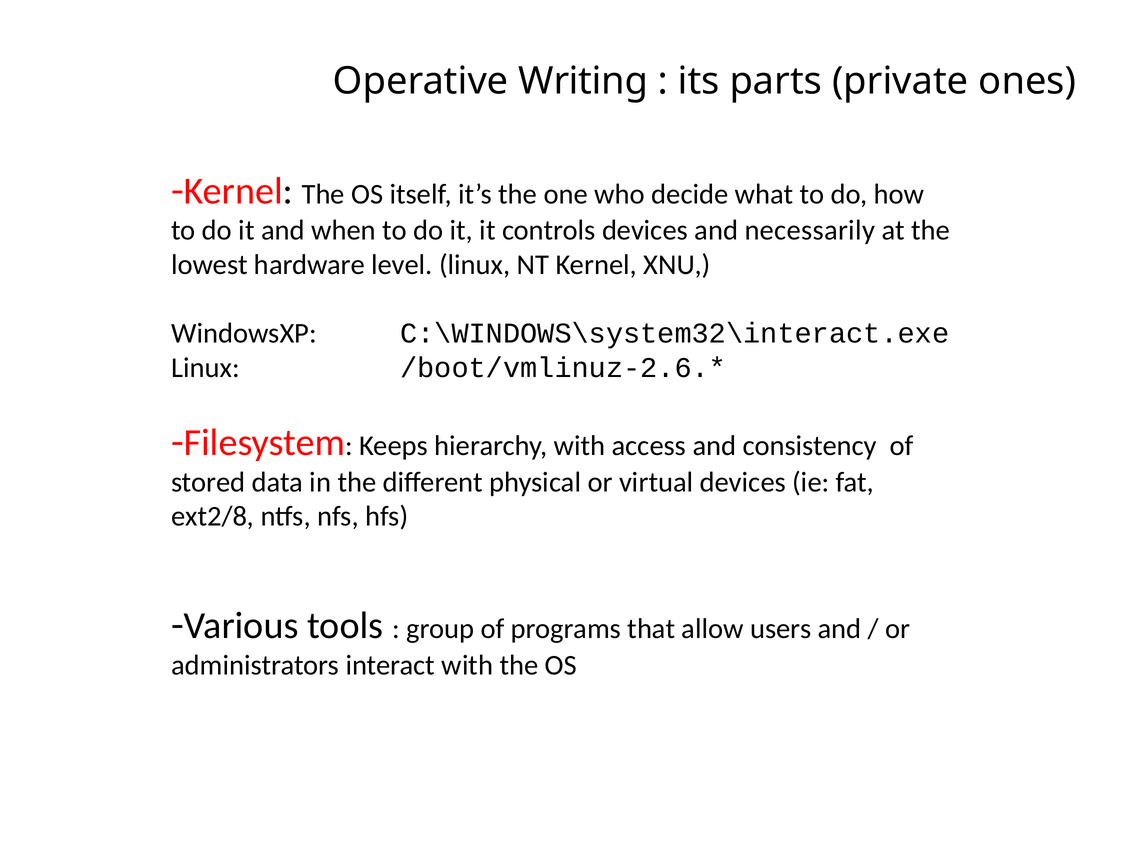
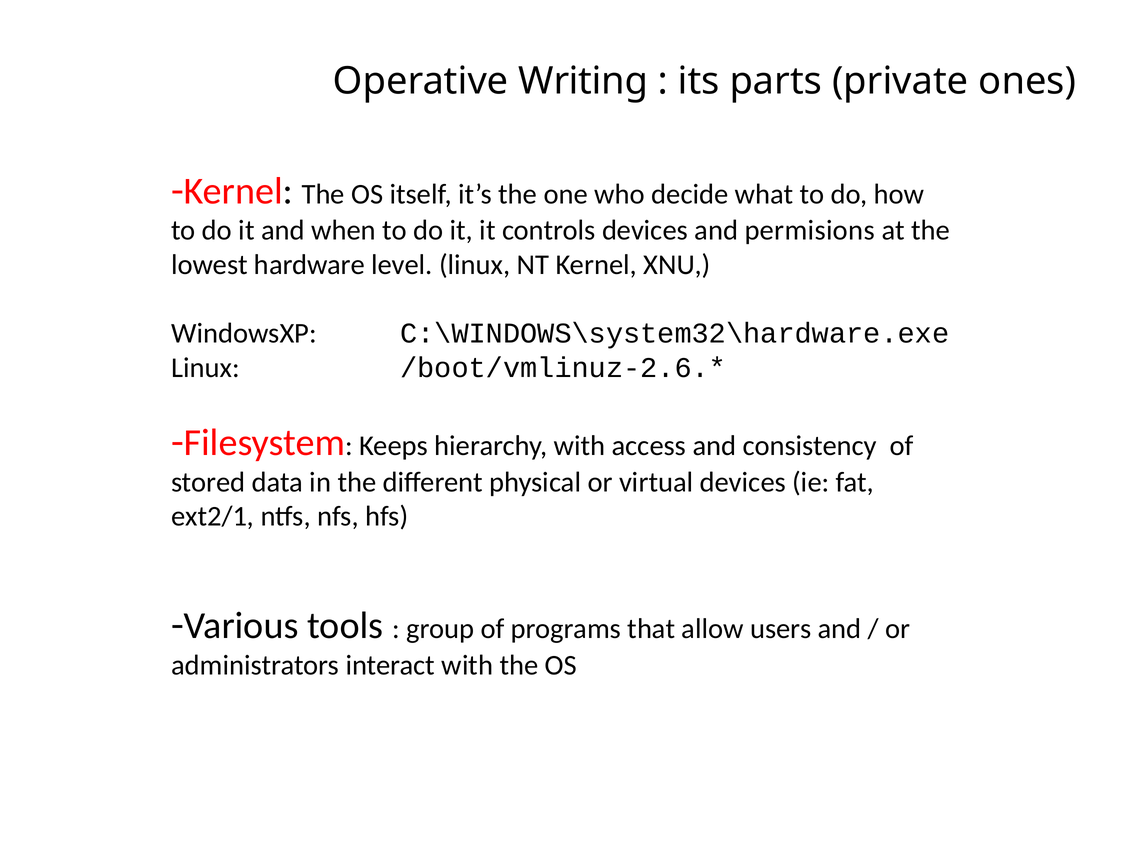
necessarily: necessarily -> permisions
C:\WINDOWS\system32\interact.exe: C:\WINDOWS\system32\interact.exe -> C:\WINDOWS\system32\hardware.exe
ext2/8: ext2/8 -> ext2/1
